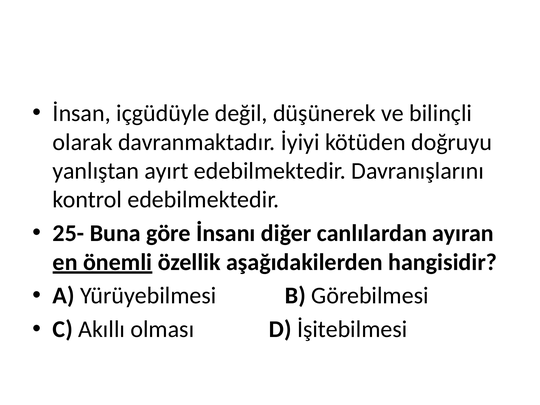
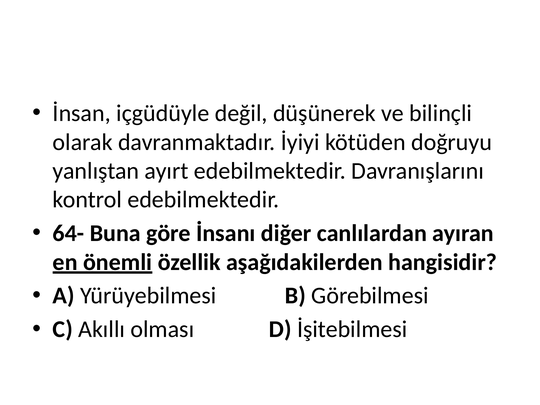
25-: 25- -> 64-
